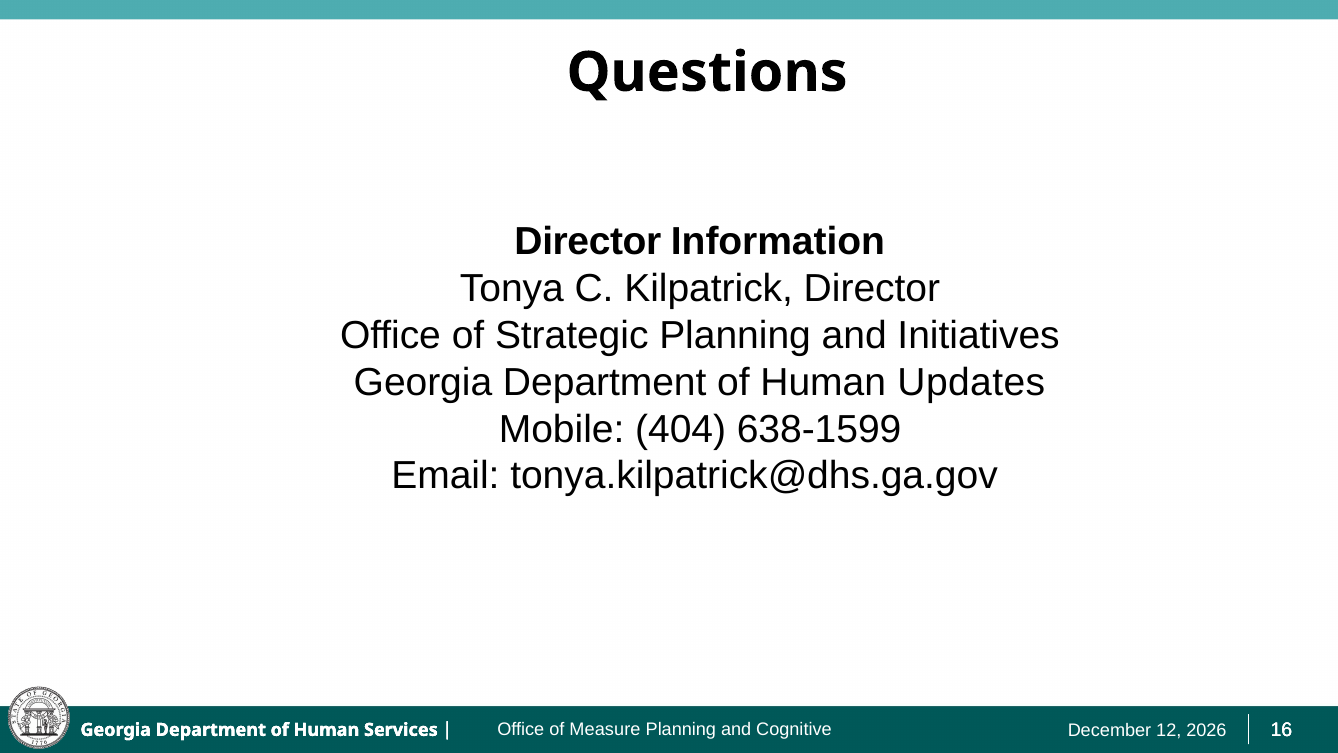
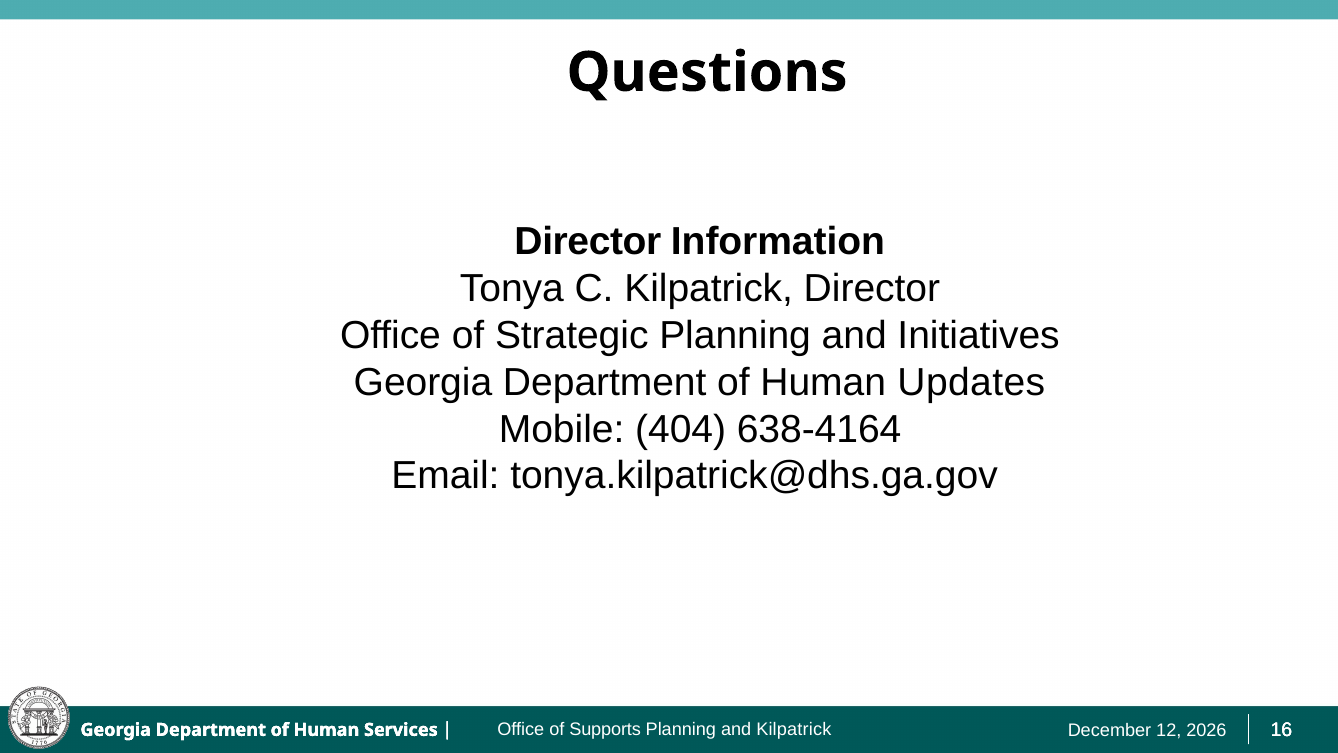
638-1599: 638-1599 -> 638-4164
Measure: Measure -> Supports
and Cognitive: Cognitive -> Kilpatrick
